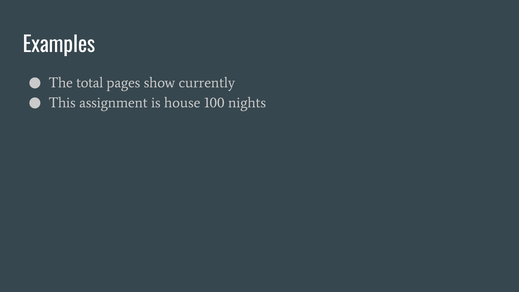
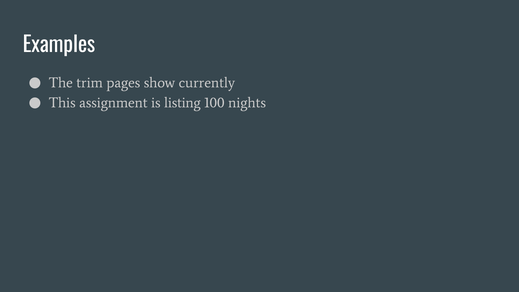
total: total -> trim
house: house -> listing
